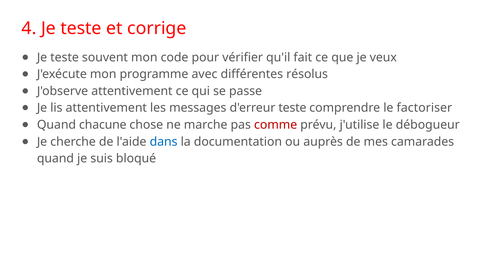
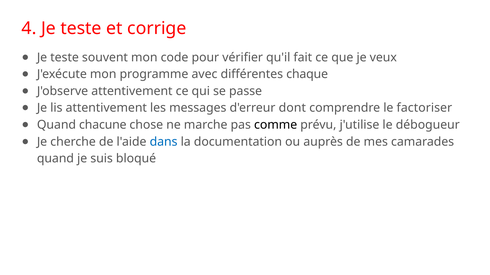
résolus: résolus -> chaque
d'erreur teste: teste -> dont
comme colour: red -> black
